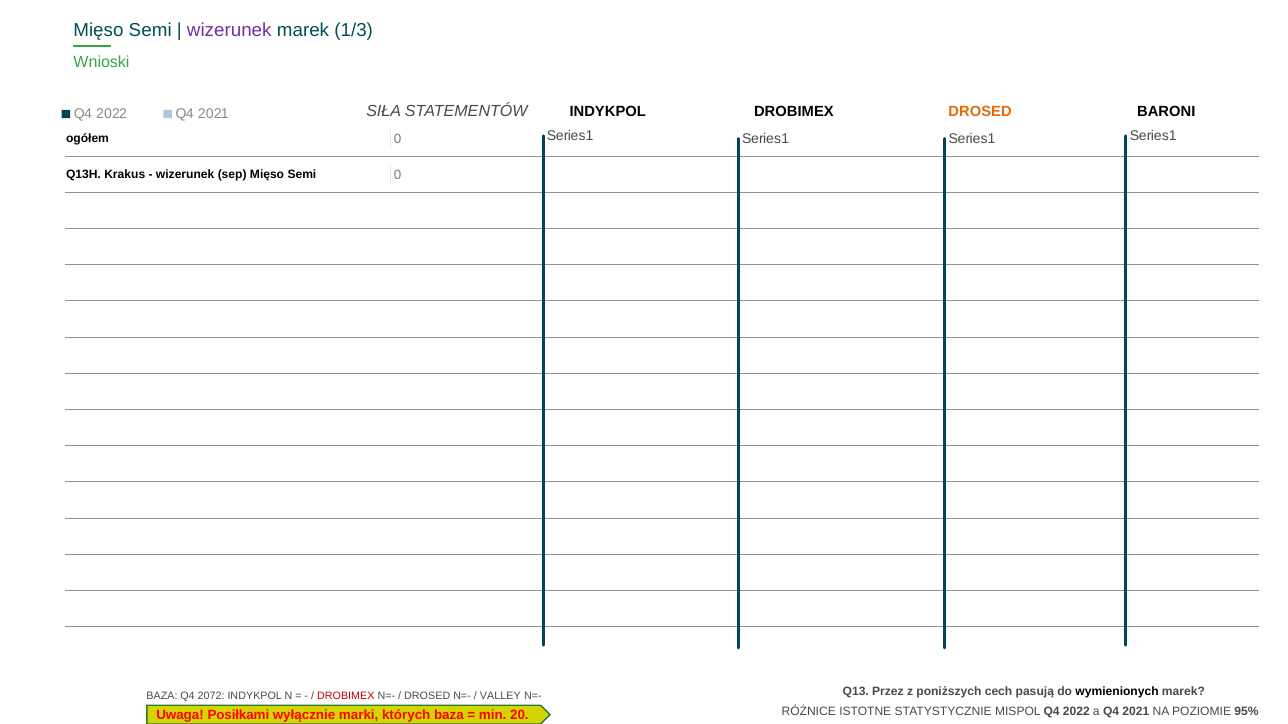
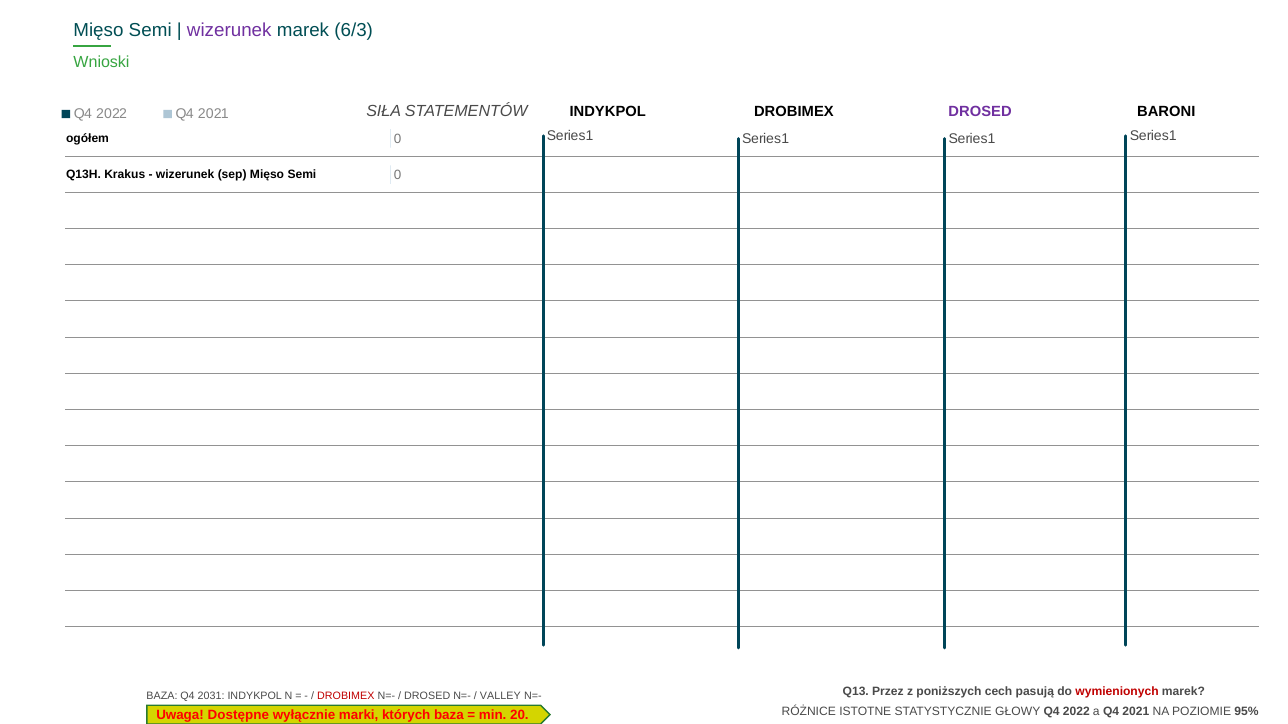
1/3: 1/3 -> 6/3
DROSED at (980, 112) colour: orange -> purple
2072: 2072 -> 2031
wymienionych colour: black -> red
MISPOL: MISPOL -> GŁOWY
Posiłkami: Posiłkami -> Dostępne
